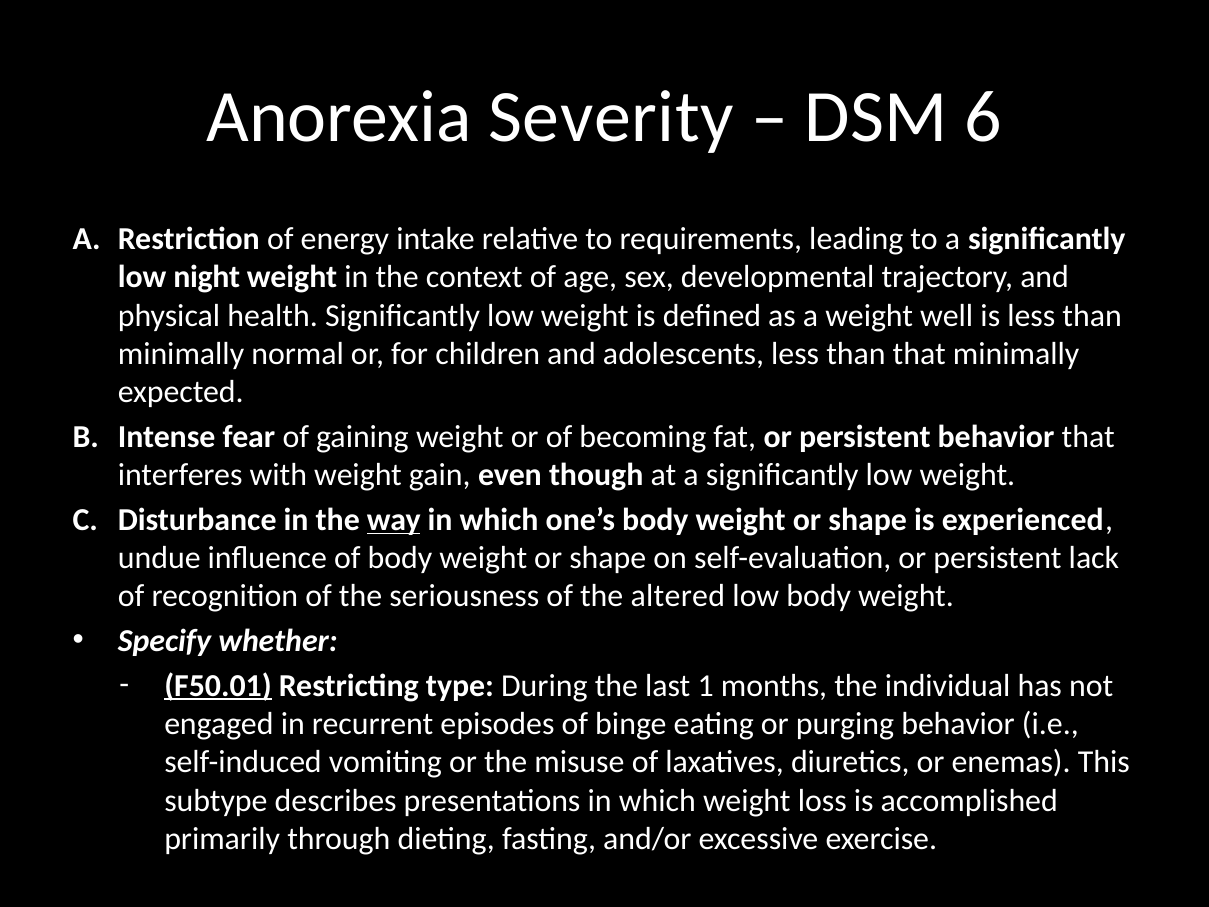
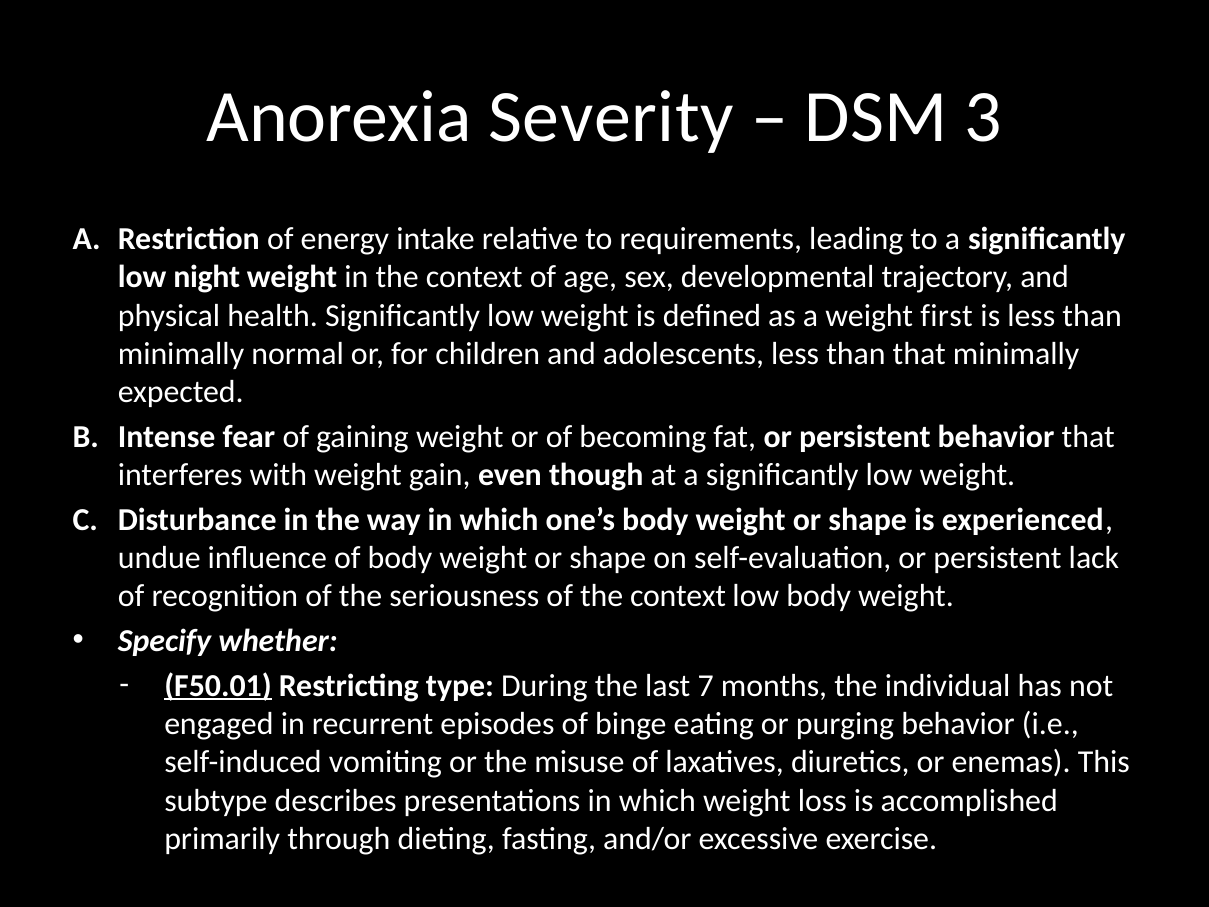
6: 6 -> 3
well: well -> first
way underline: present -> none
of the altered: altered -> context
1: 1 -> 7
